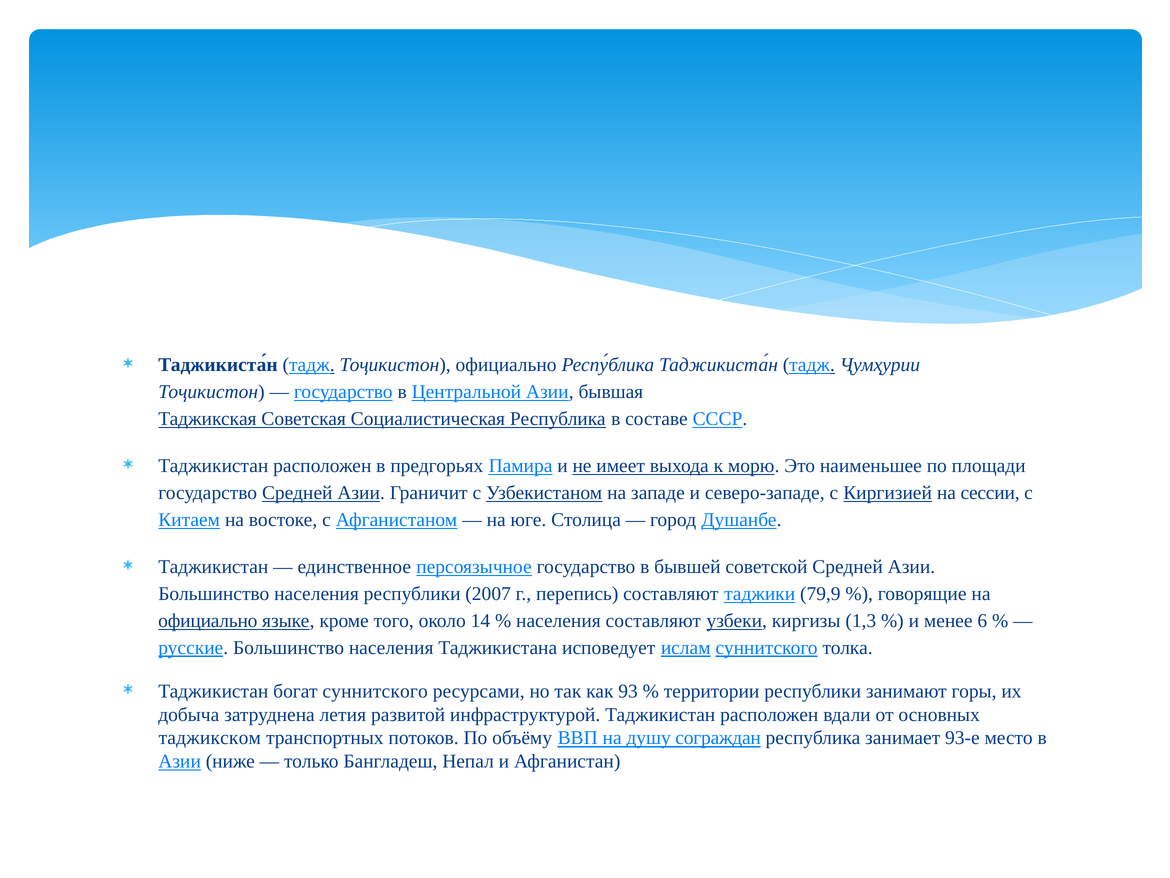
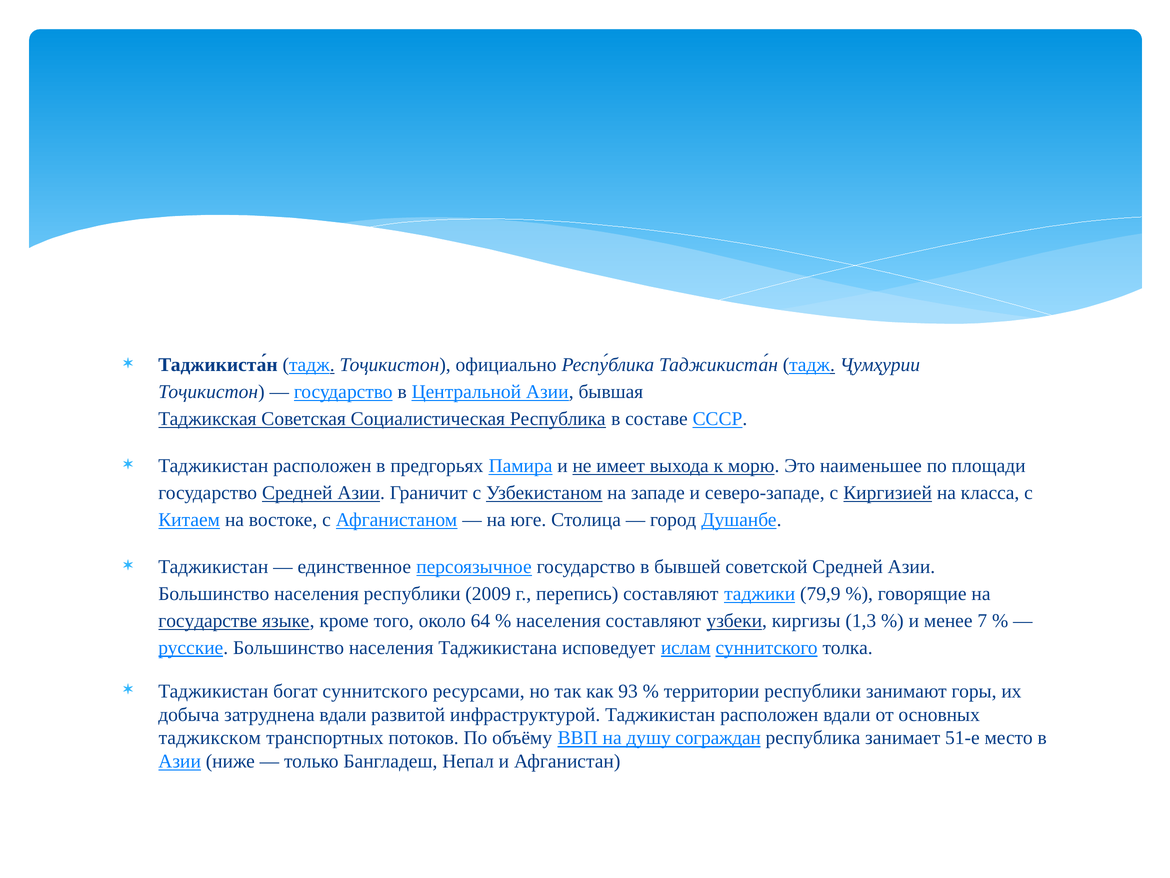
сессии: сессии -> класса
2007: 2007 -> 2009
официально at (208, 620): официально -> государстве
14: 14 -> 64
6: 6 -> 7
затруднена летия: летия -> вдали
93-е: 93-е -> 51-е
